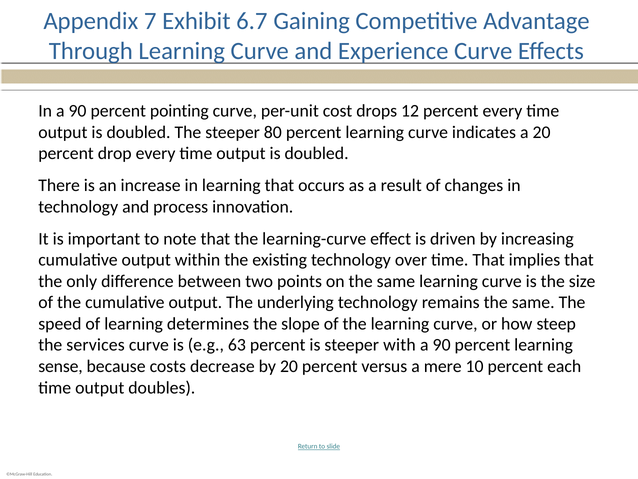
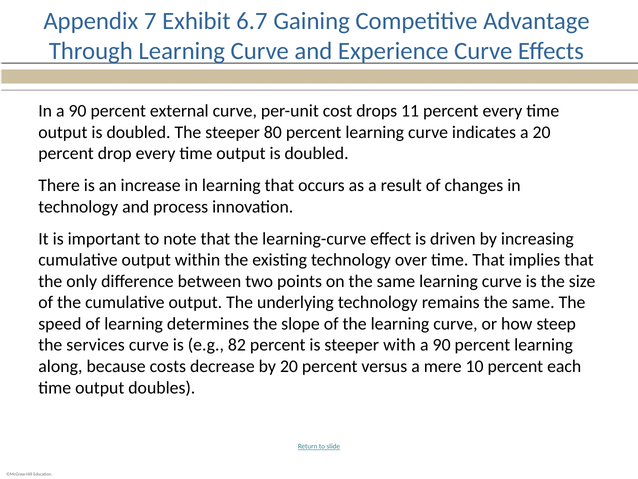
pointing: pointing -> external
12: 12 -> 11
63: 63 -> 82
sense: sense -> along
